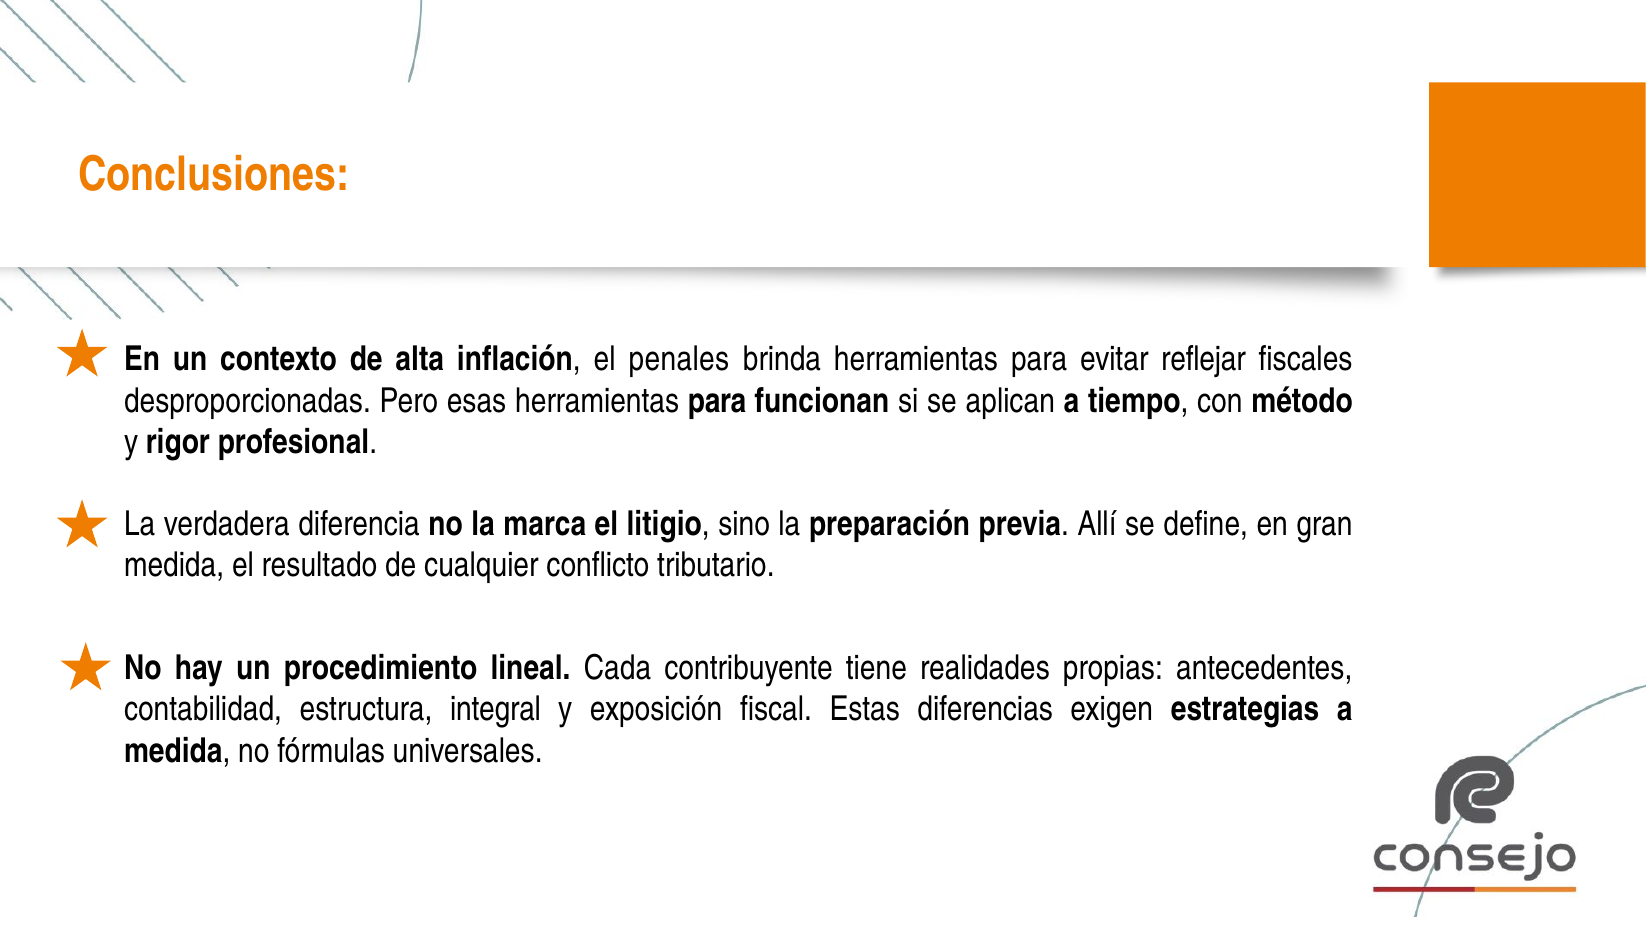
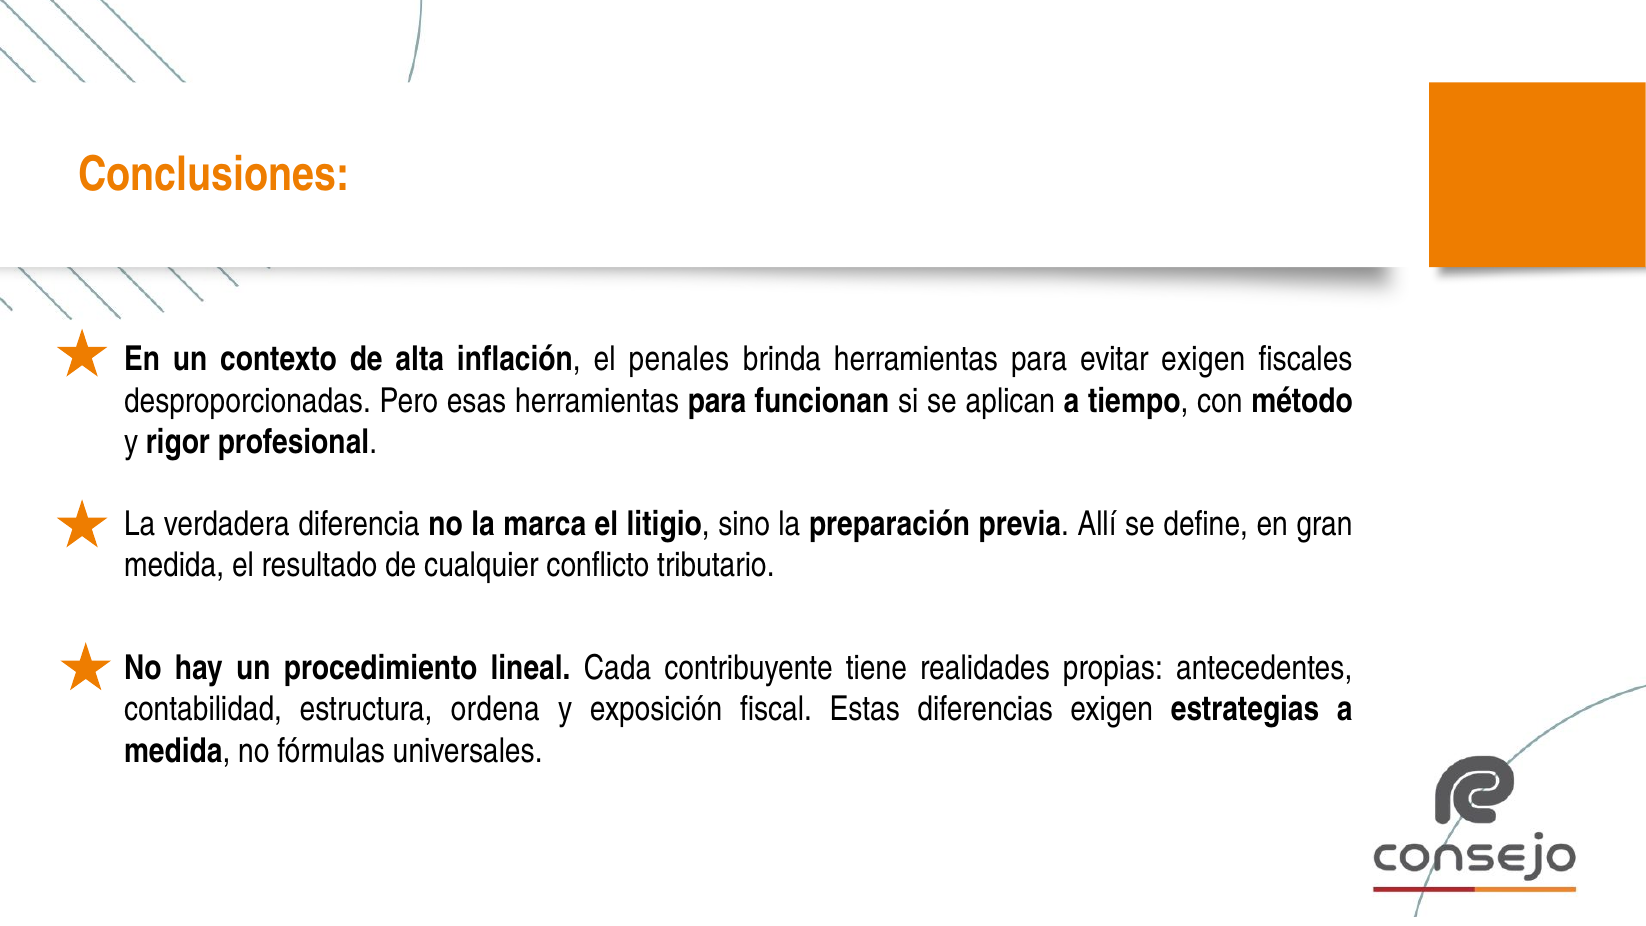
evitar reflejar: reflejar -> exigen
integral: integral -> ordena
